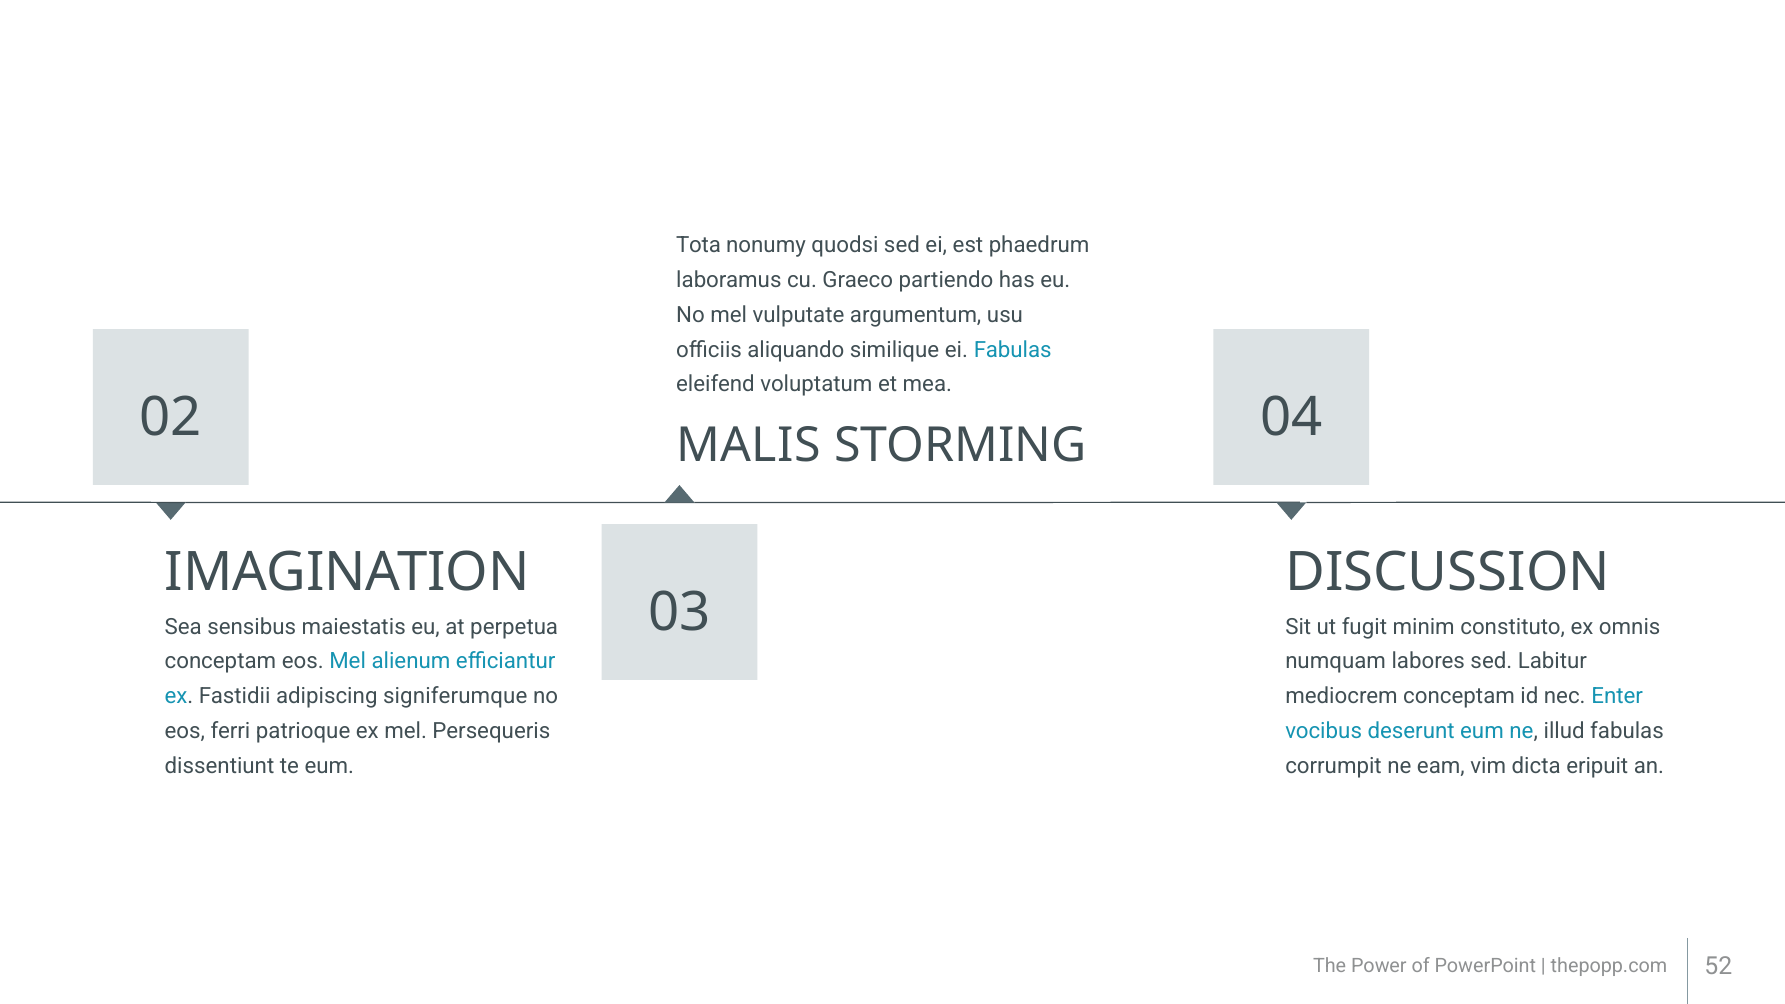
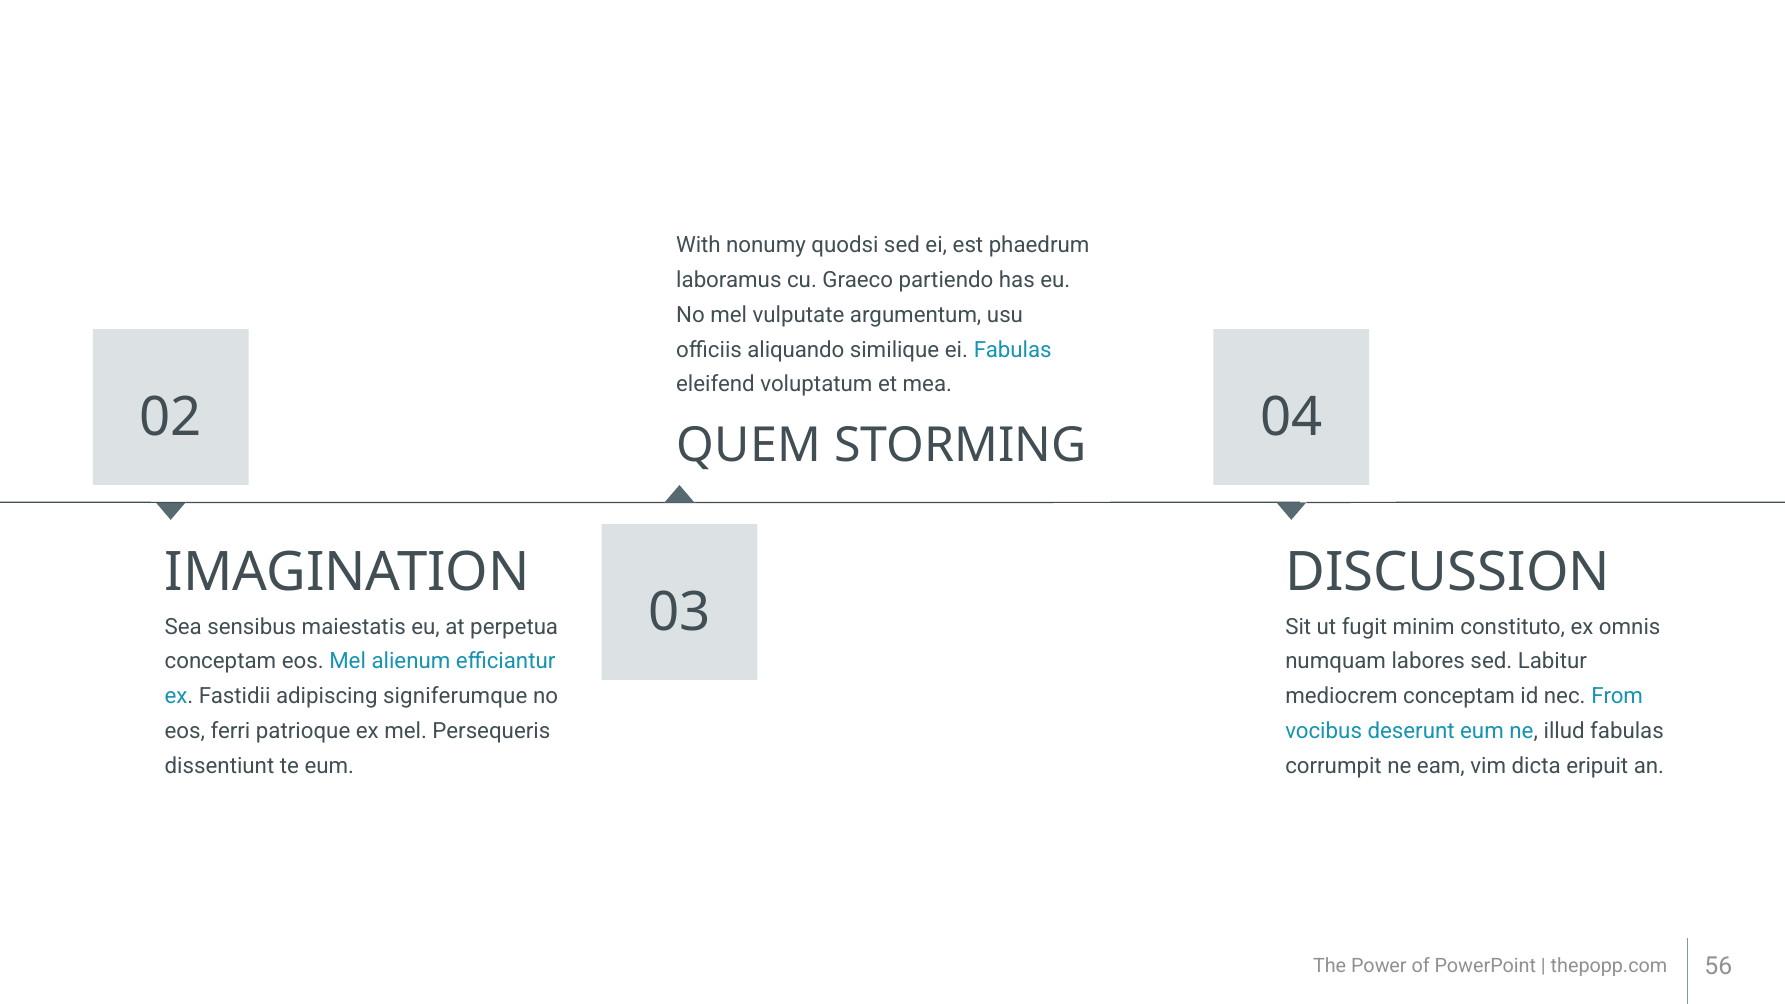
Tota: Tota -> With
MALIS: MALIS -> QUEM
Enter: Enter -> From
52: 52 -> 56
